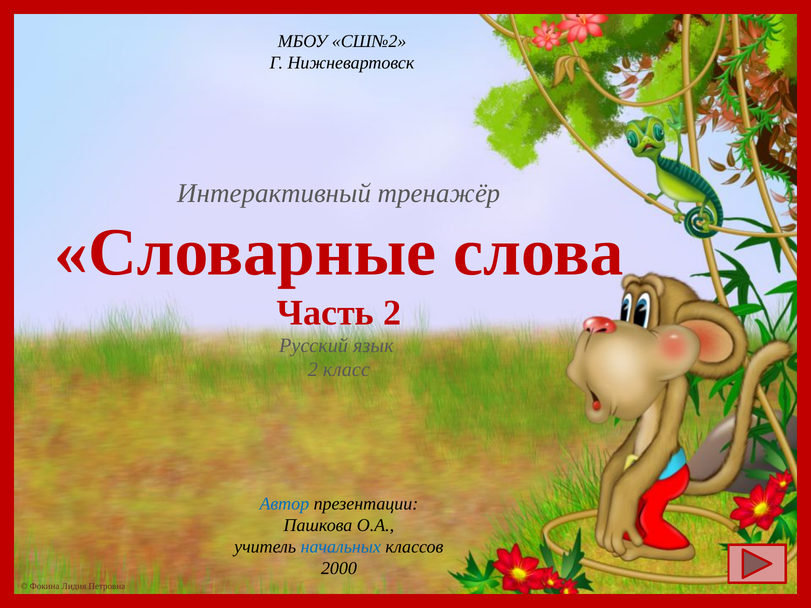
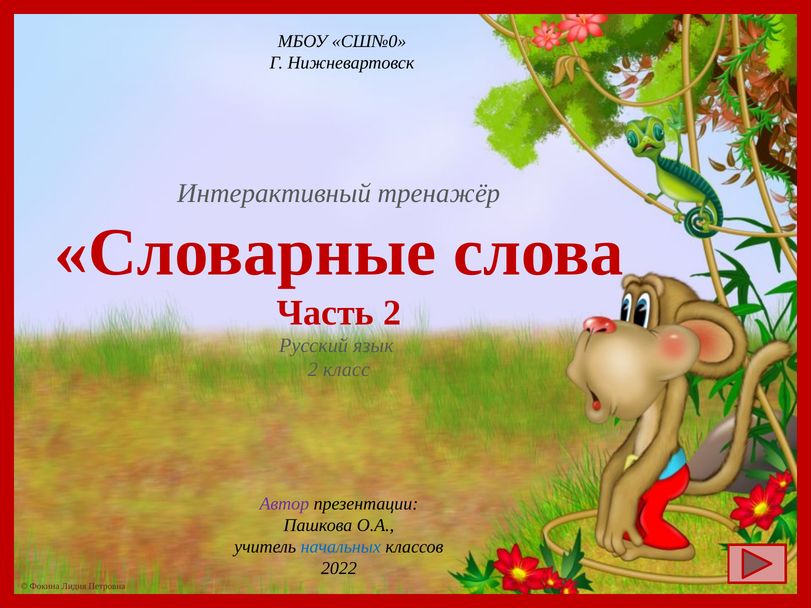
СШ№2: СШ№2 -> СШ№0
Автор colour: blue -> purple
2000: 2000 -> 2022
